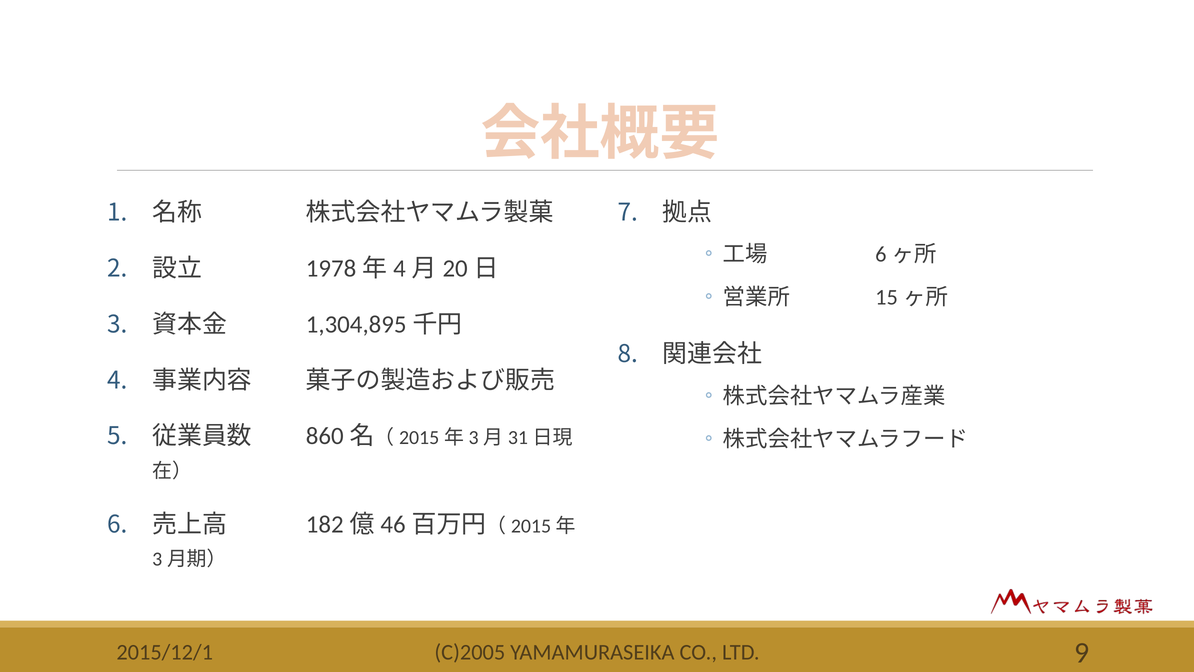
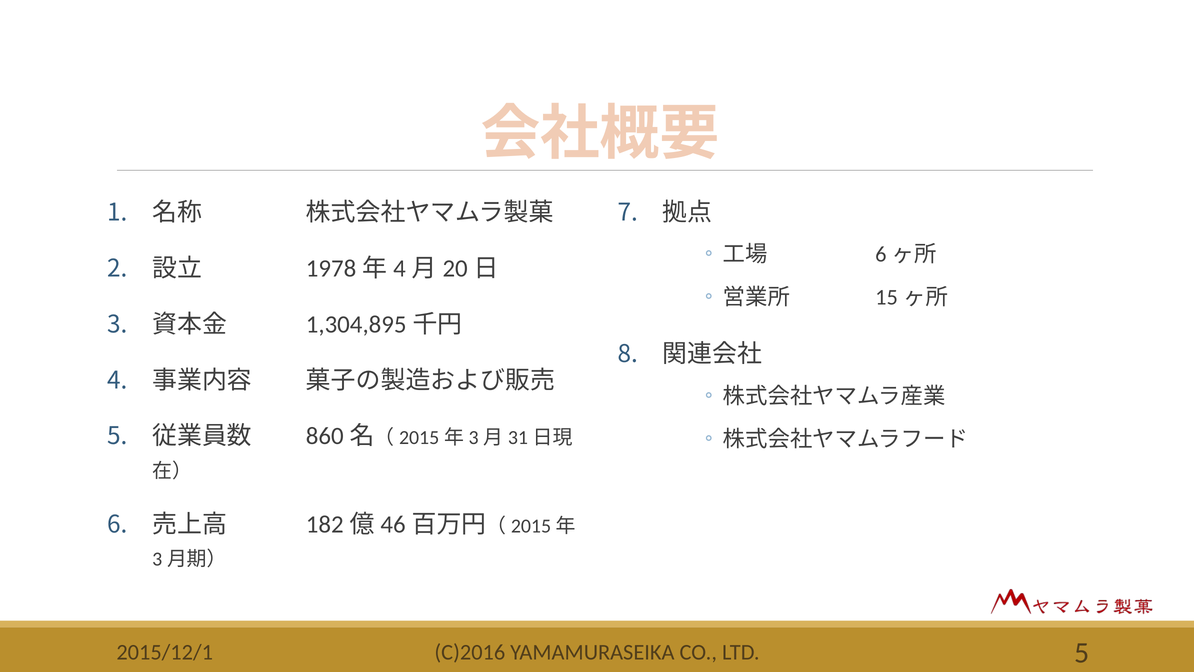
C)2005: C)2005 -> C)2016
LTD 9: 9 -> 5
